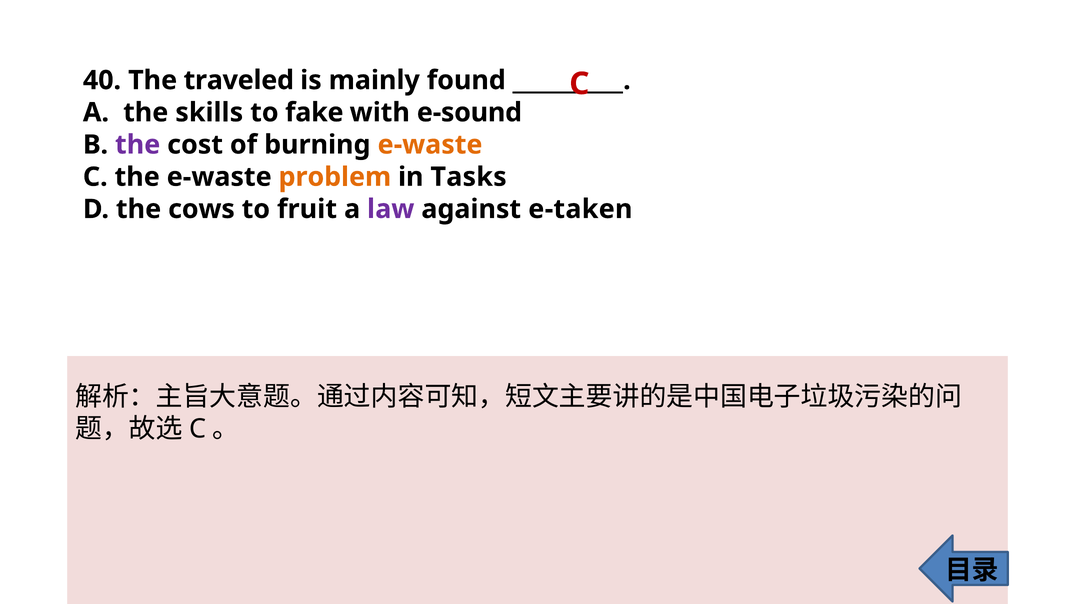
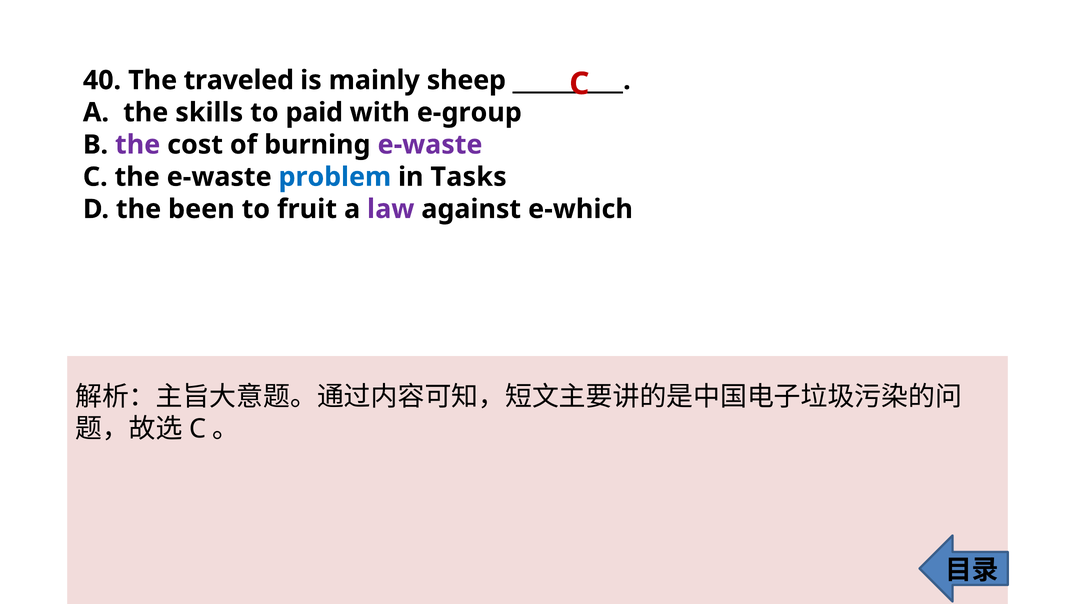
found: found -> sheep
fake: fake -> paid
e-sound: e-sound -> e-group
e-waste at (430, 145) colour: orange -> purple
problem colour: orange -> blue
cows: cows -> been
e-taken: e-taken -> e-which
